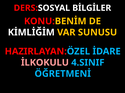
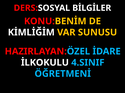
İLKOKULU colour: pink -> white
